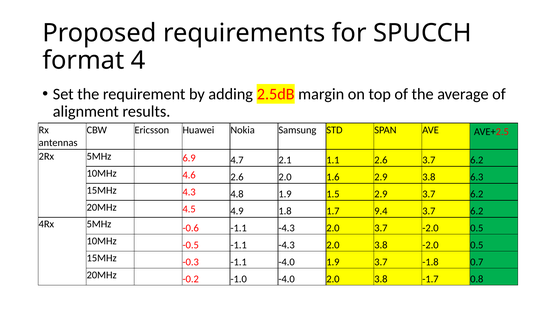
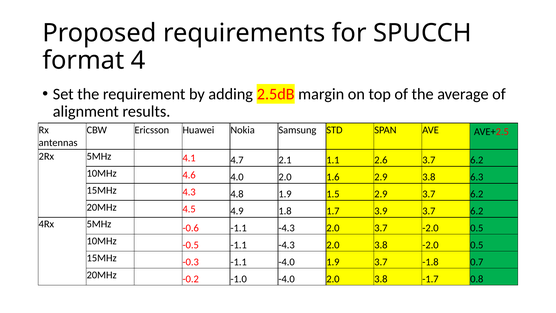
6.9: 6.9 -> 4.1
4.6 2.6: 2.6 -> 4.0
9.4: 9.4 -> 3.9
